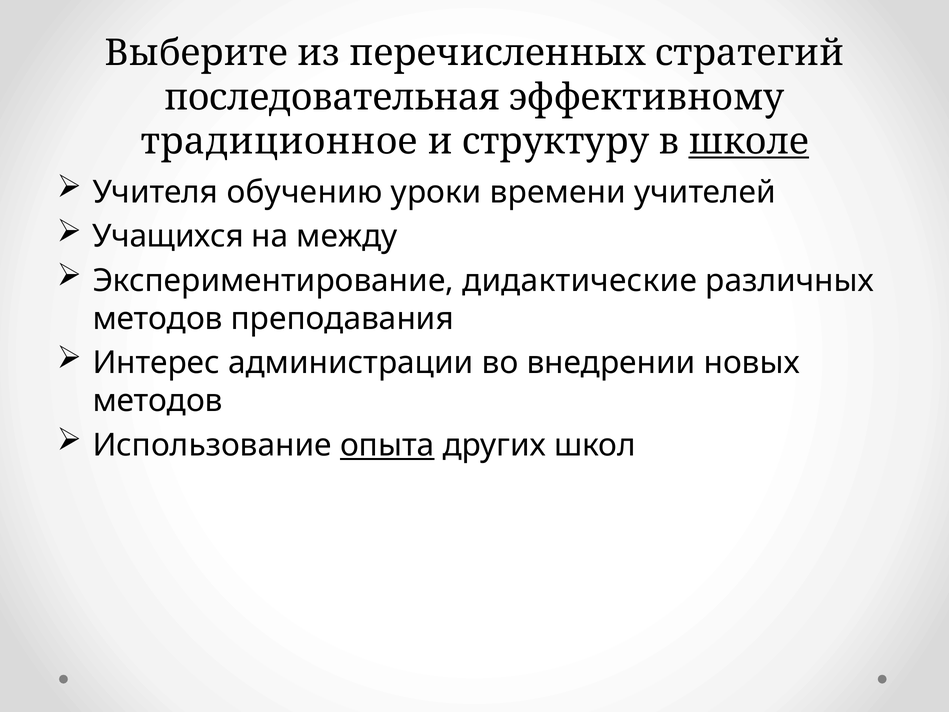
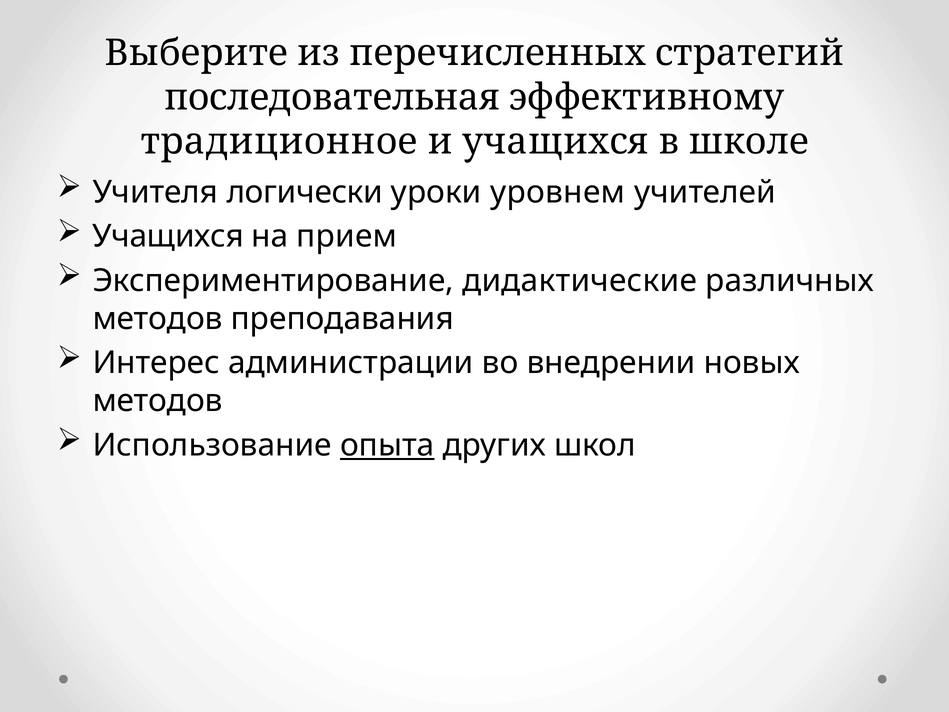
и структуру: структуру -> учащихся
школе underline: present -> none
обучению: обучению -> логически
времени: времени -> уровнем
между: между -> прием
